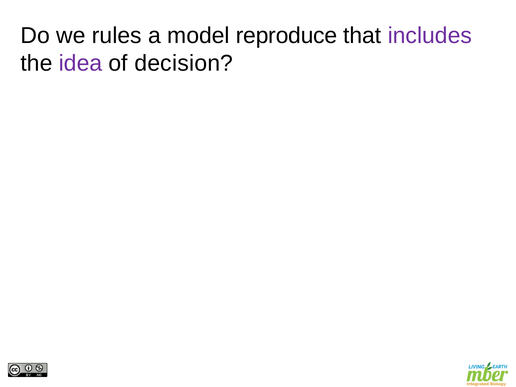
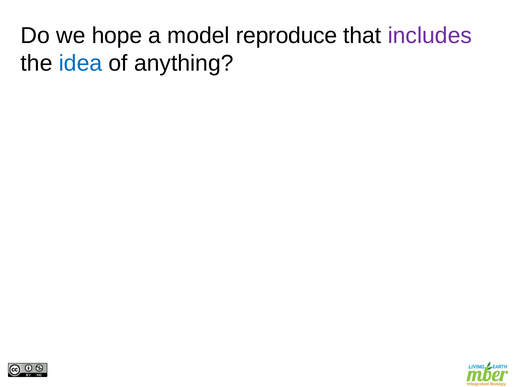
rules: rules -> hope
idea colour: purple -> blue
decision: decision -> anything
